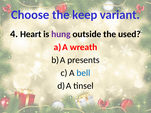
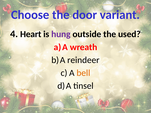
keep: keep -> door
presents: presents -> reindeer
bell colour: blue -> orange
